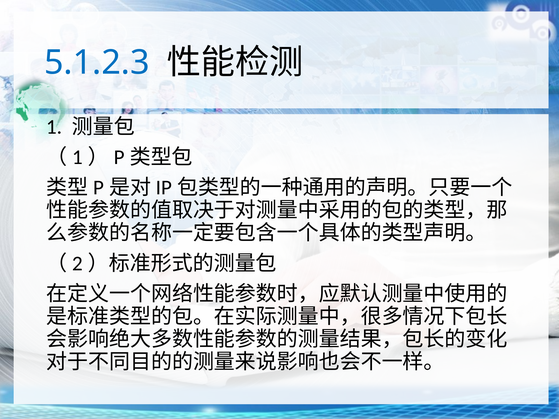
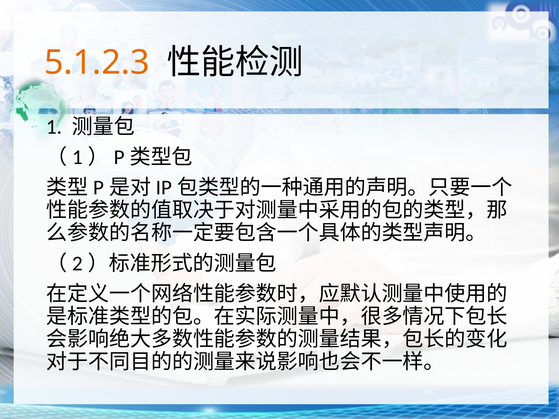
5.1.2.3 colour: blue -> orange
